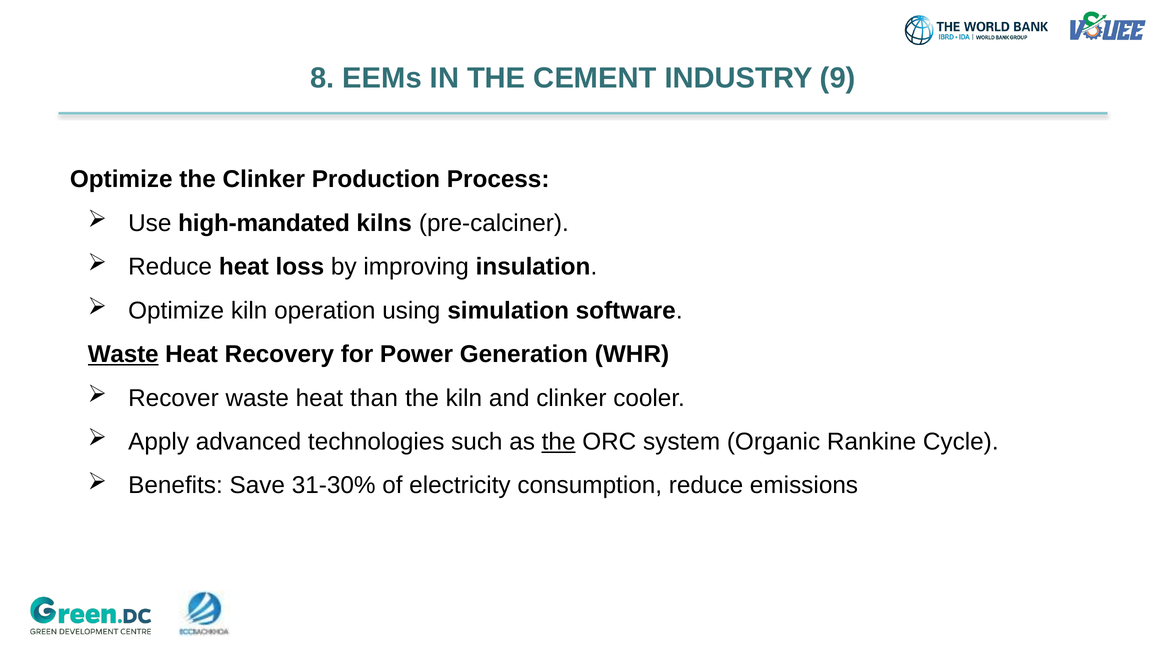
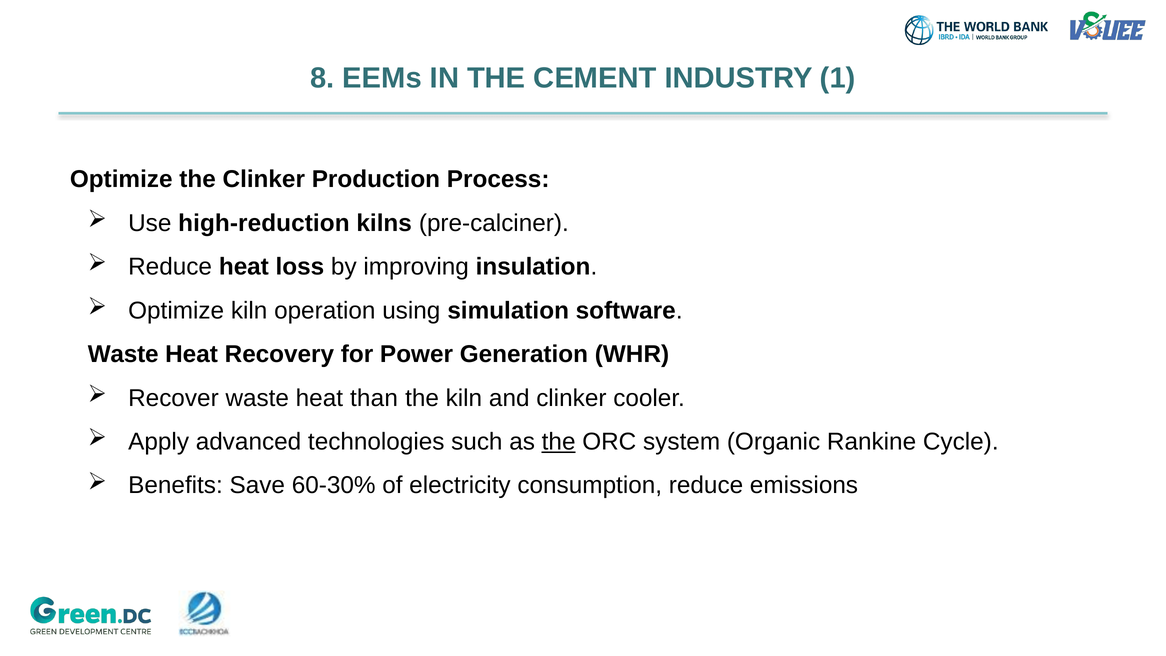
9: 9 -> 1
high-mandated: high-mandated -> high-reduction
Waste at (123, 354) underline: present -> none
31-30%: 31-30% -> 60-30%
